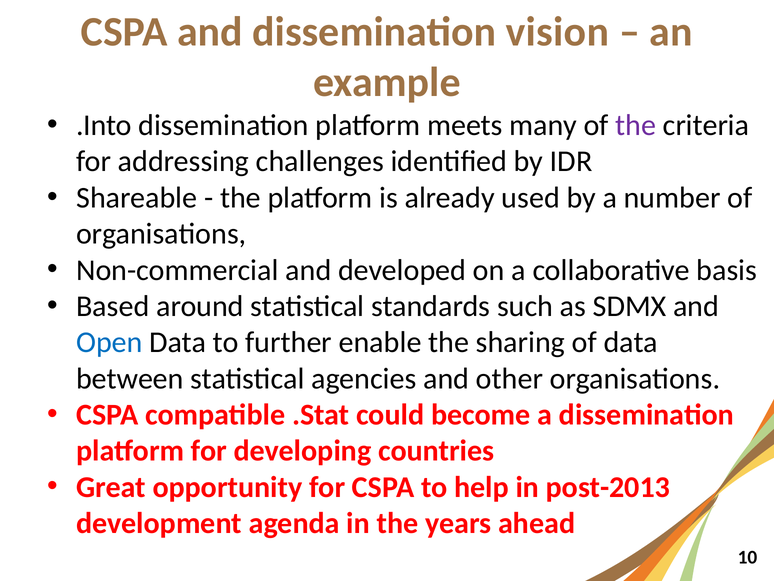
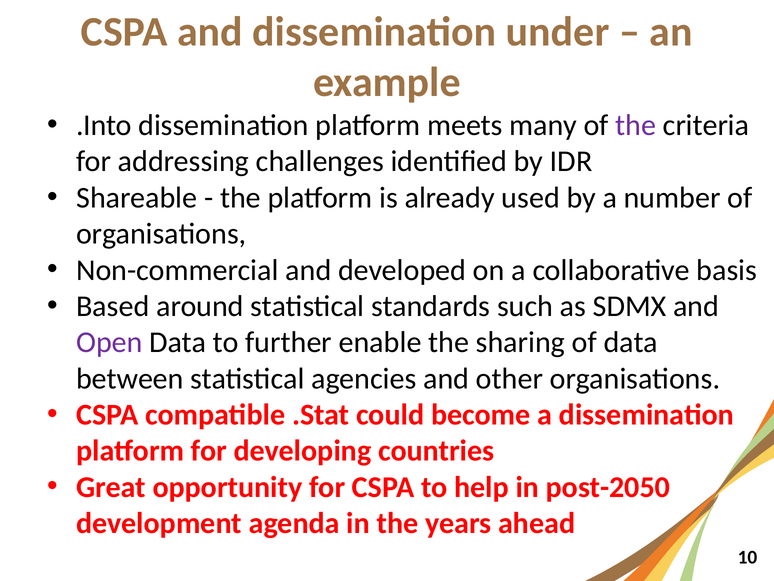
vision: vision -> under
Open colour: blue -> purple
post-2013: post-2013 -> post-2050
